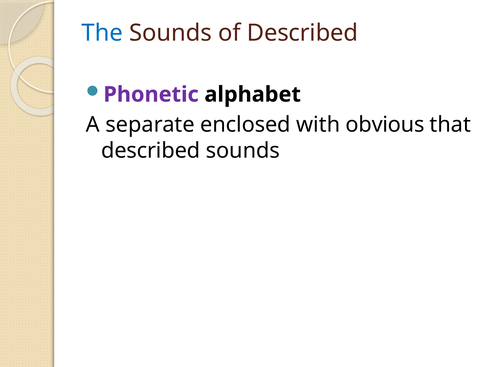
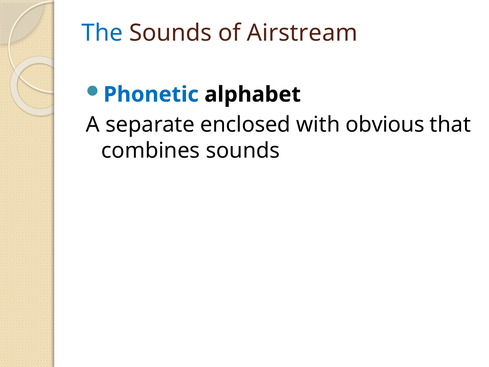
of Described: Described -> Airstream
Phonetic colour: purple -> blue
described at (151, 151): described -> combines
